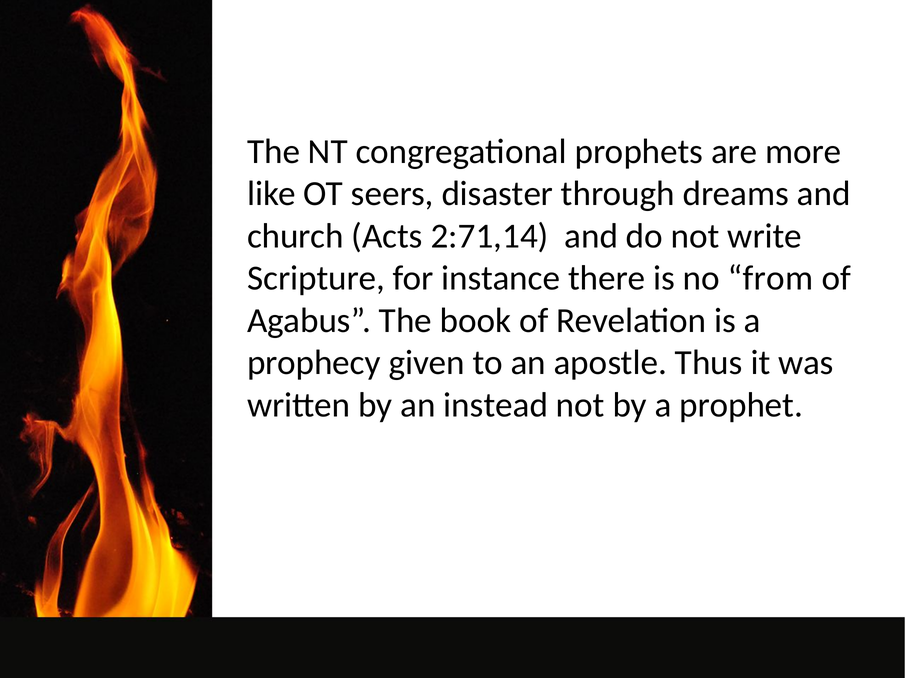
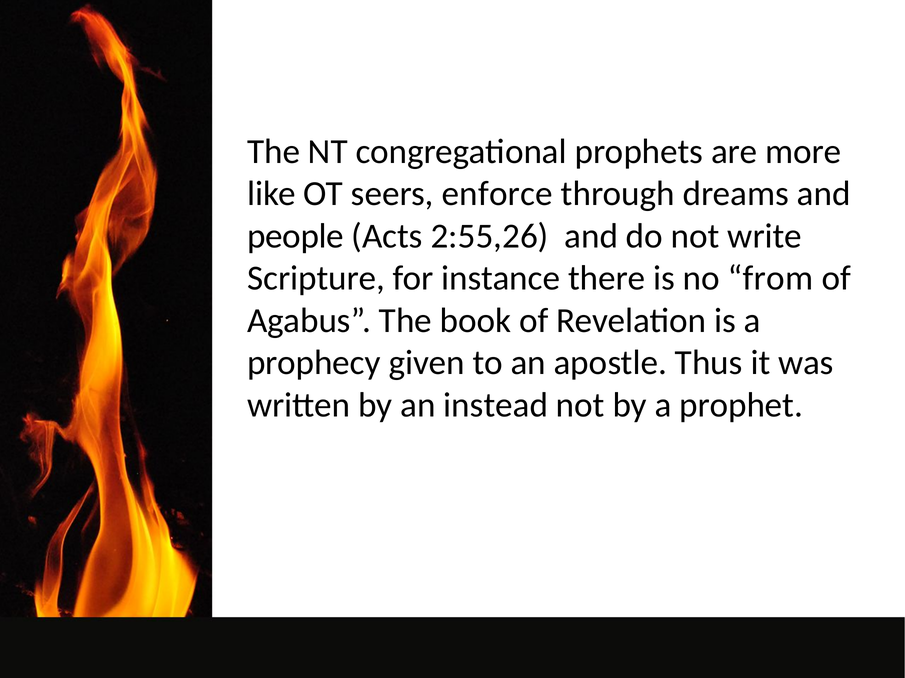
disaster: disaster -> enforce
church: church -> people
2:71,14: 2:71,14 -> 2:55,26
